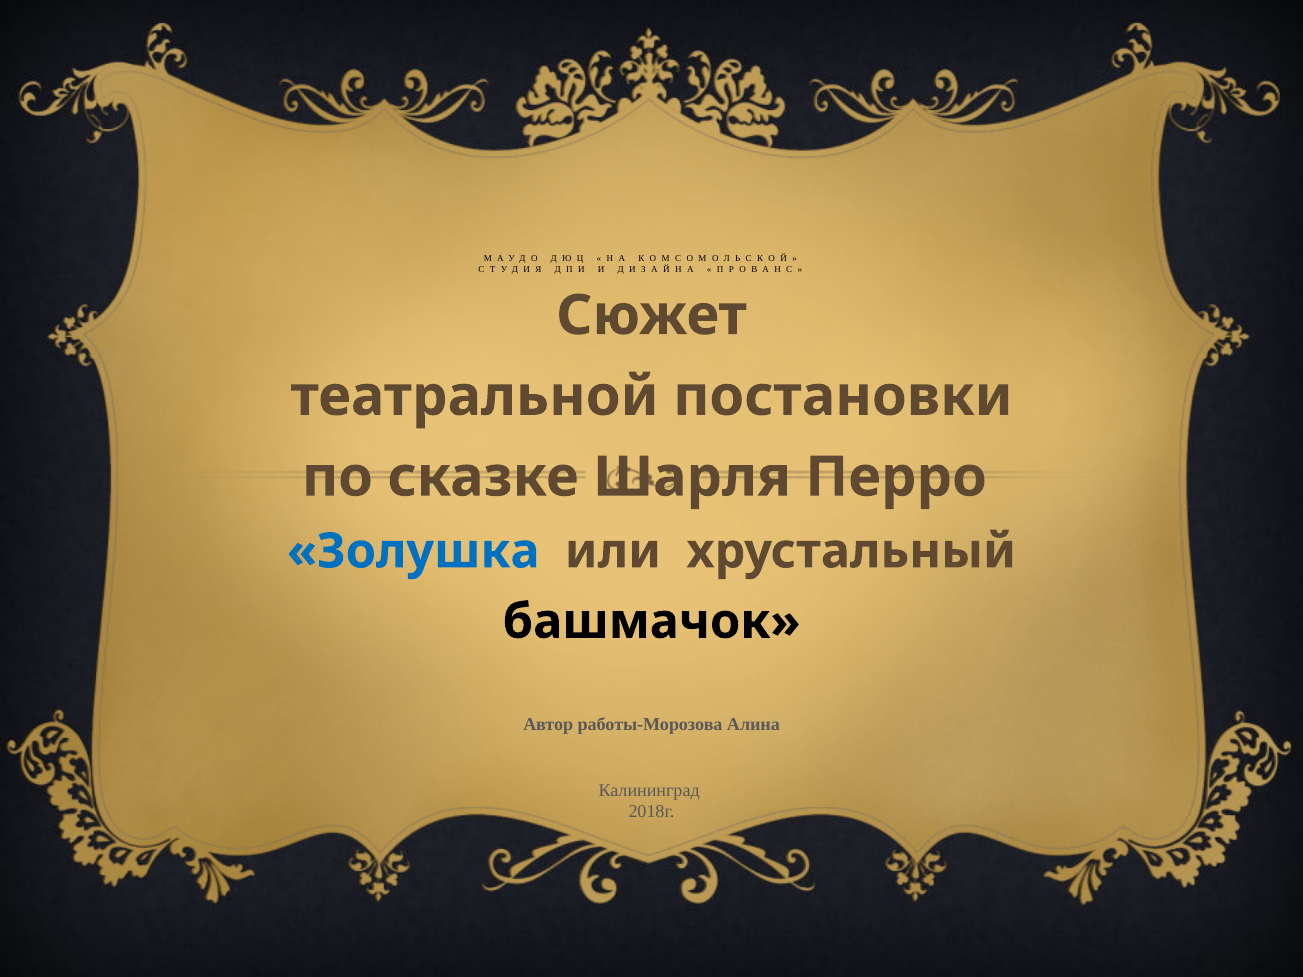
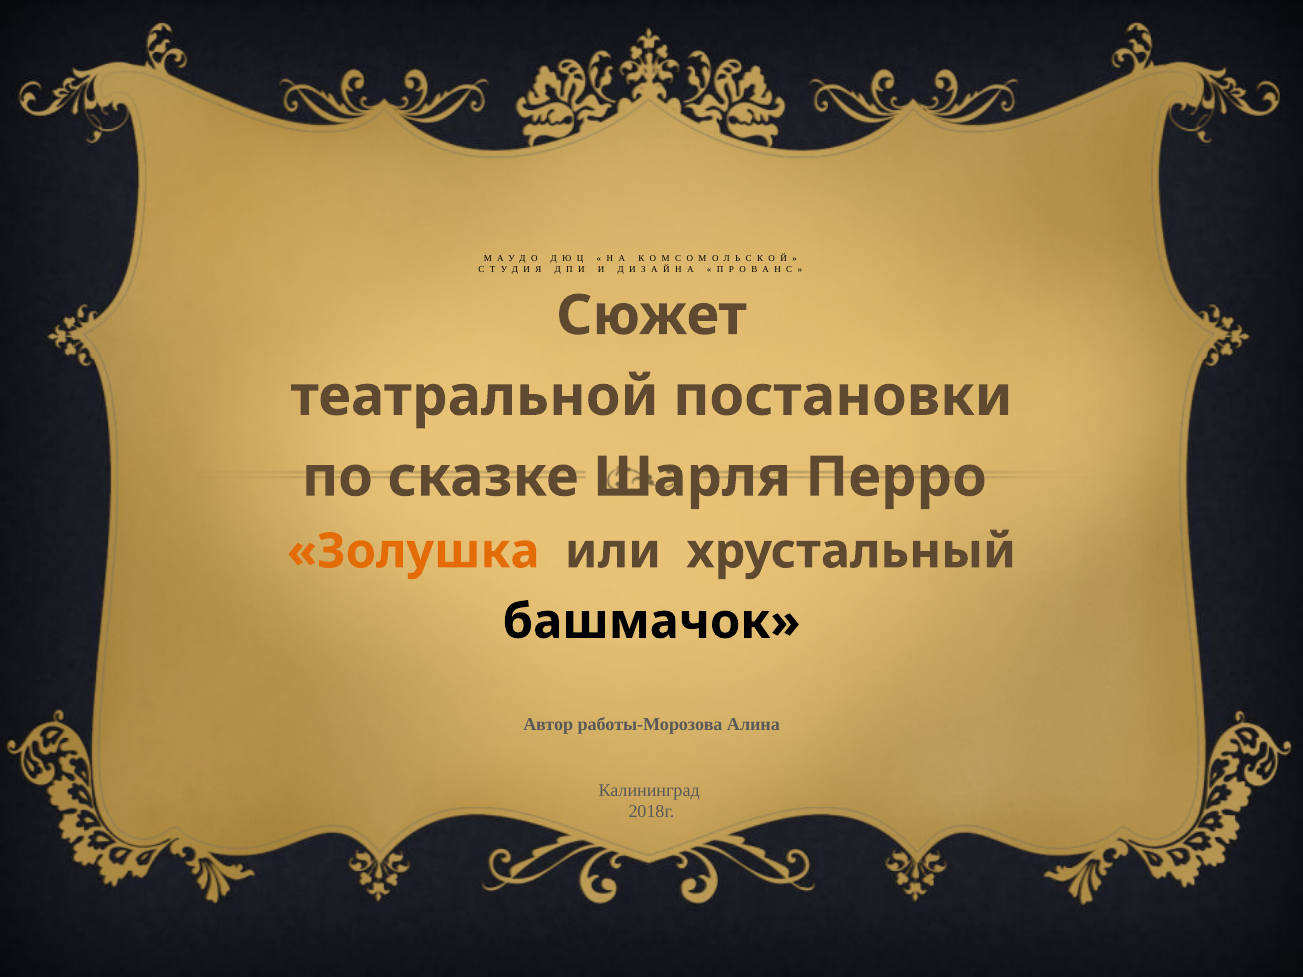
Золушка colour: blue -> orange
